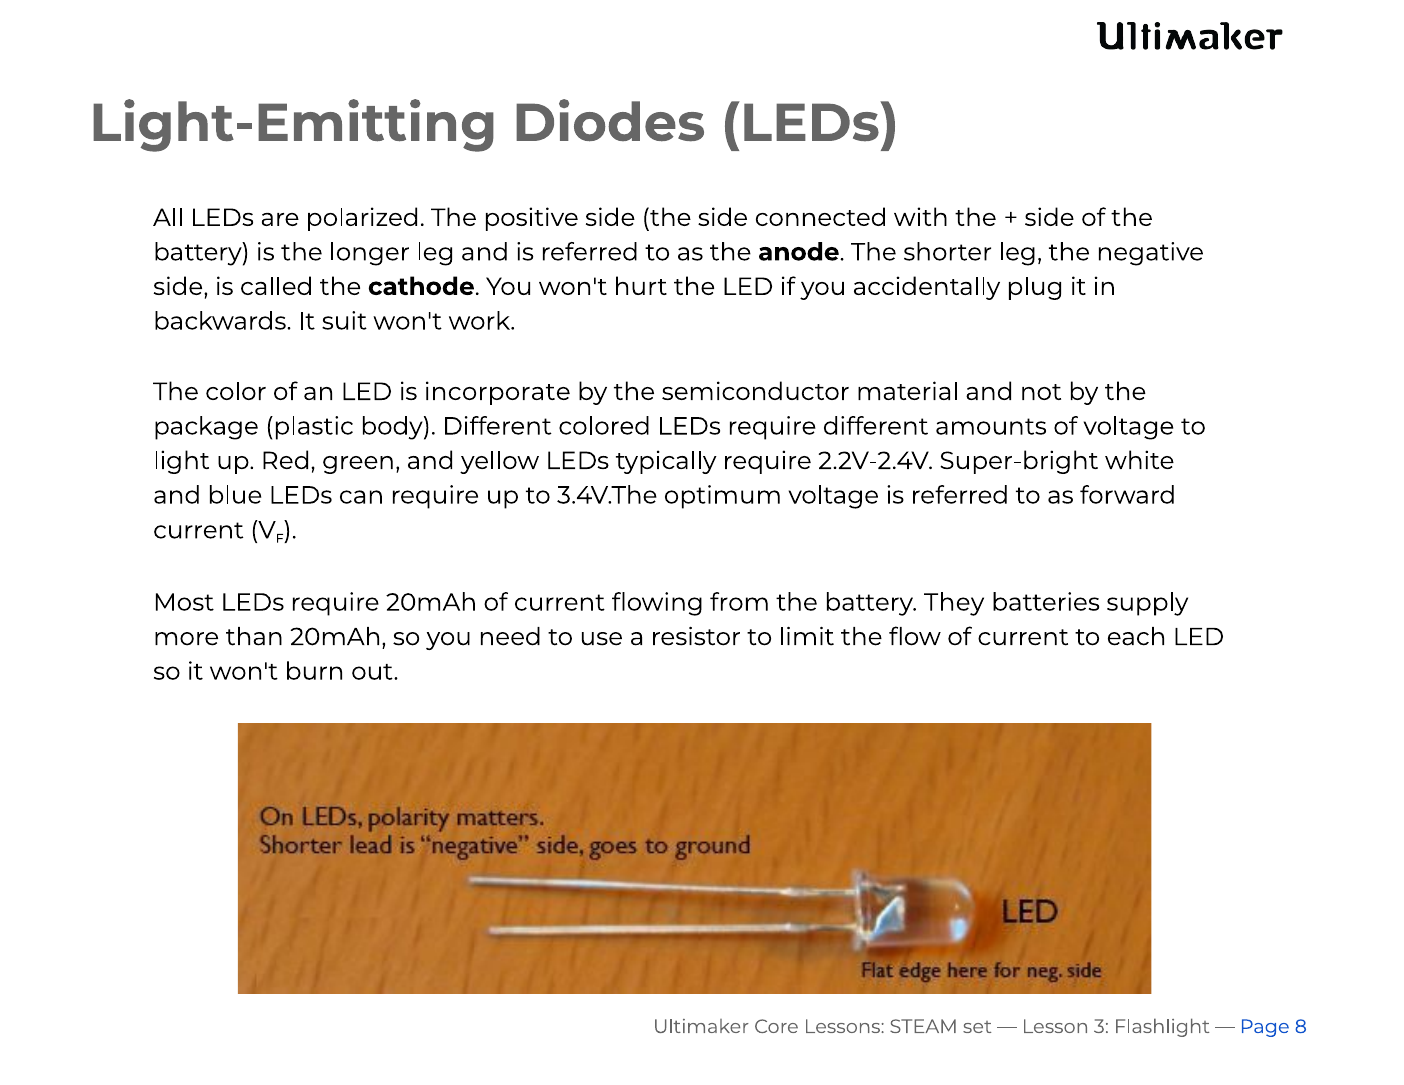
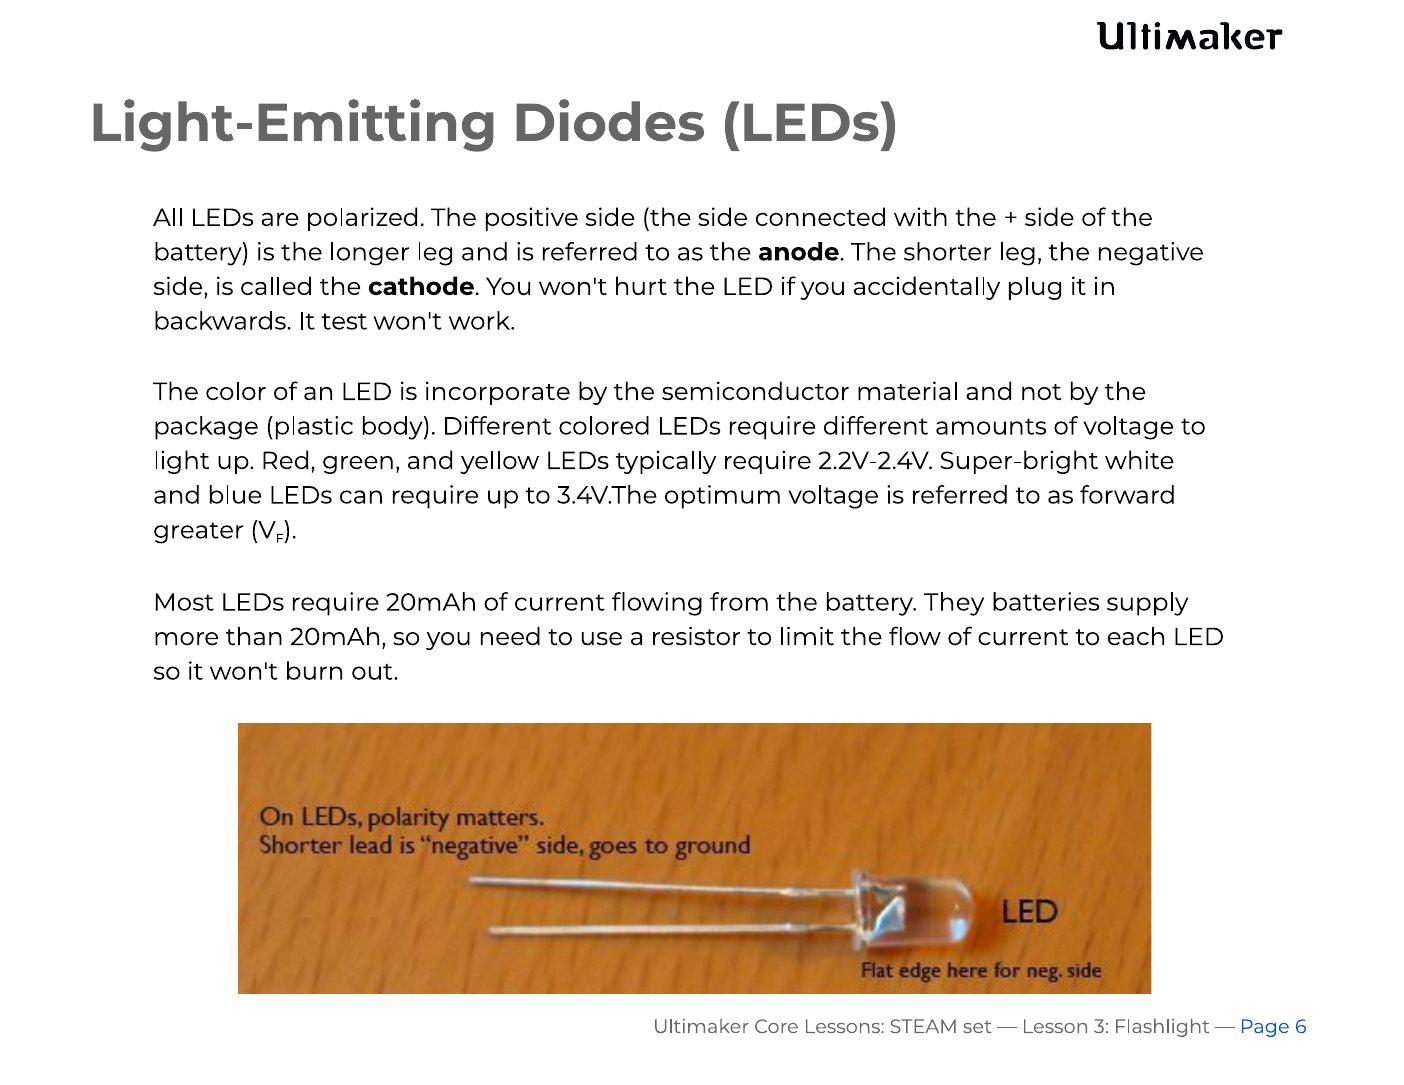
suit: suit -> test
current at (199, 530): current -> greater
8: 8 -> 6
